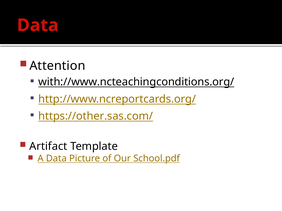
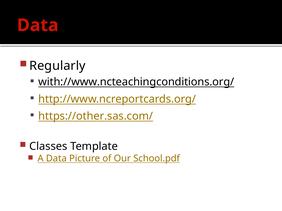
Attention: Attention -> Regularly
Artifact: Artifact -> Classes
